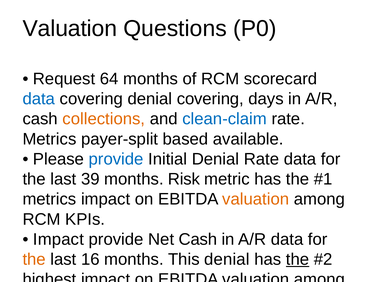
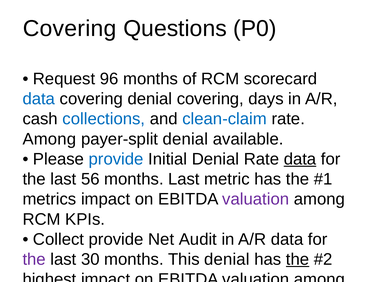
Valuation at (70, 29): Valuation -> Covering
64: 64 -> 96
collections colour: orange -> blue
Metrics at (49, 139): Metrics -> Among
payer-split based: based -> denial
data at (300, 159) underline: none -> present
39: 39 -> 56
months Risk: Risk -> Last
valuation at (256, 199) colour: orange -> purple
Impact at (58, 239): Impact -> Collect
Net Cash: Cash -> Audit
the at (34, 259) colour: orange -> purple
16: 16 -> 30
